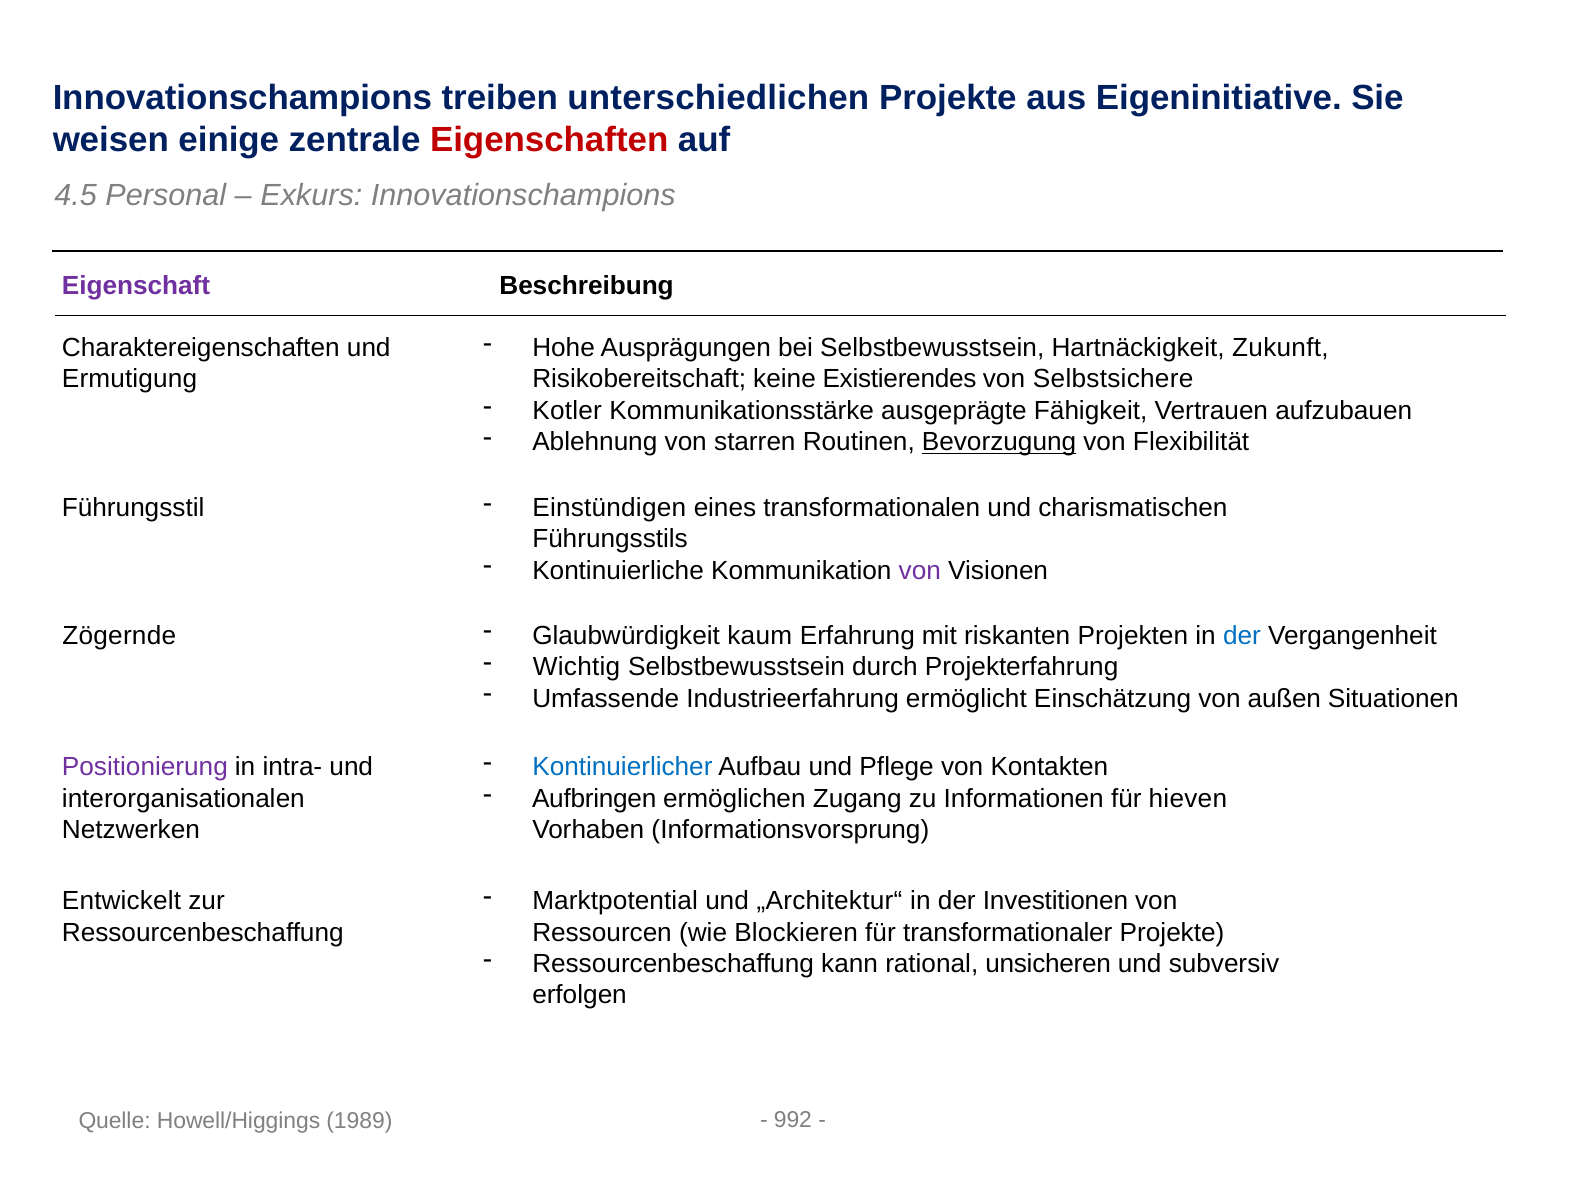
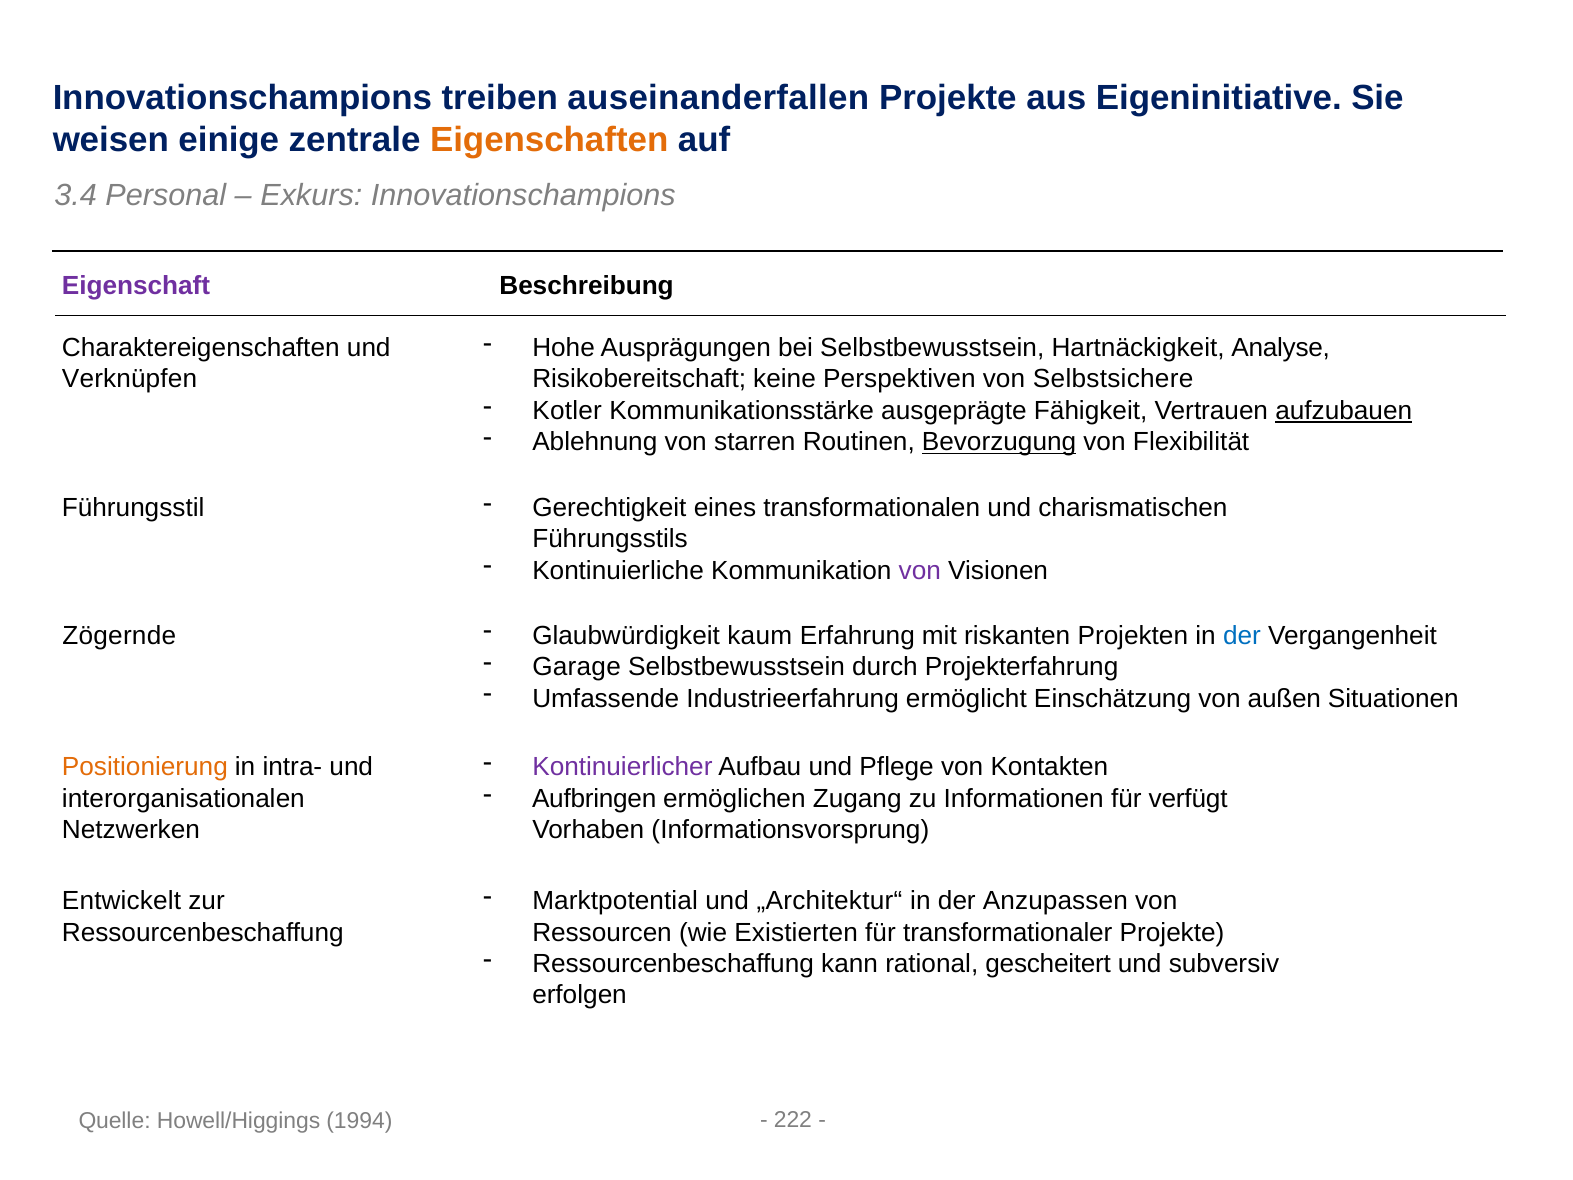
unterschiedlichen: unterschiedlichen -> auseinanderfallen
Eigenschaften colour: red -> orange
4.5: 4.5 -> 3.4
Zukunft: Zukunft -> Analyse
Ermutigung: Ermutigung -> Verknüpfen
Existierendes: Existierendes -> Perspektiven
aufzubauen underline: none -> present
Einstündigen: Einstündigen -> Gerechtigkeit
Wichtig: Wichtig -> Garage
Kontinuierlicher colour: blue -> purple
Positionierung colour: purple -> orange
hieven: hieven -> verfügt
Investitionen: Investitionen -> Anzupassen
Blockieren: Blockieren -> Existierten
unsicheren: unsicheren -> gescheitert
992: 992 -> 222
1989: 1989 -> 1994
